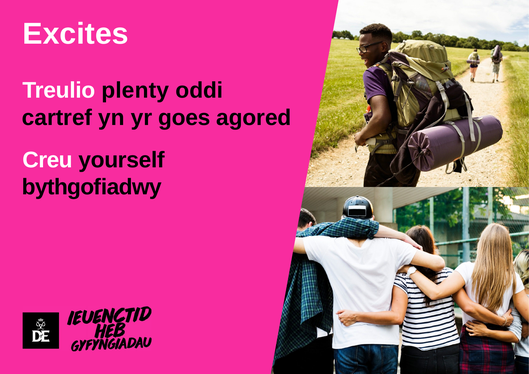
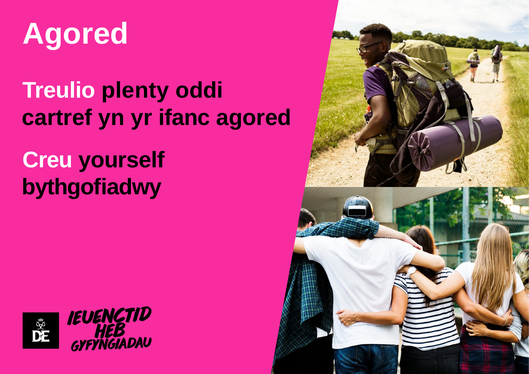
Excites at (76, 34): Excites -> Agored
goes: goes -> ifanc
